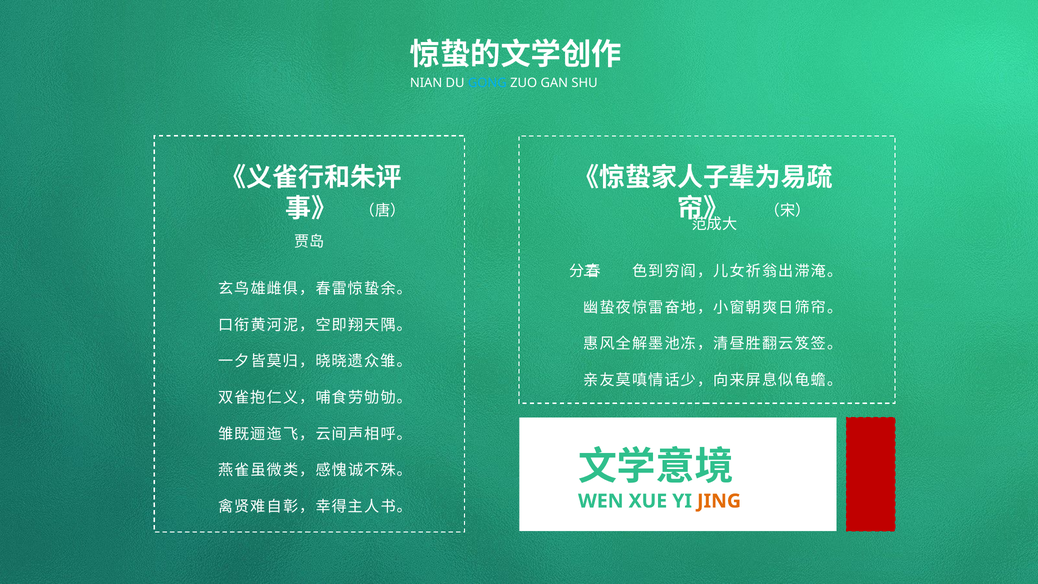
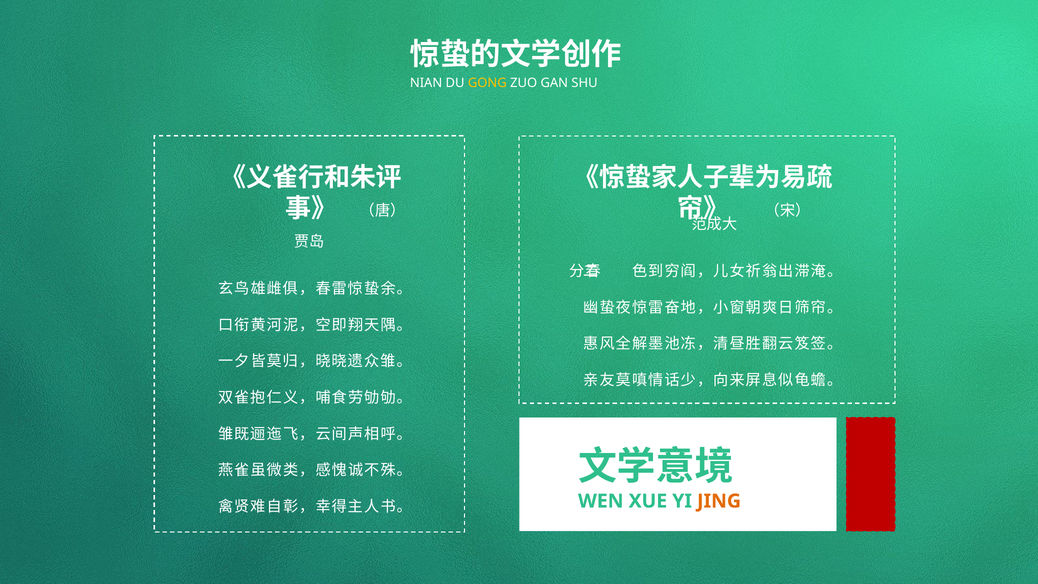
GONG colour: light blue -> yellow
